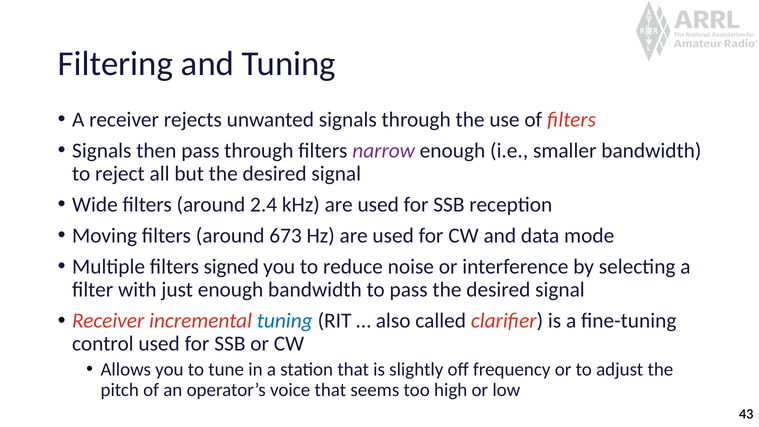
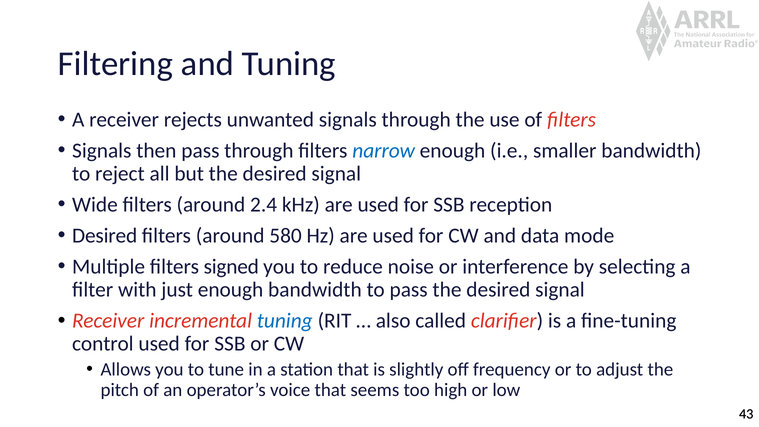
narrow colour: purple -> blue
Moving at (105, 236): Moving -> Desired
673: 673 -> 580
